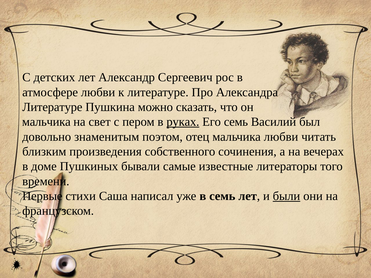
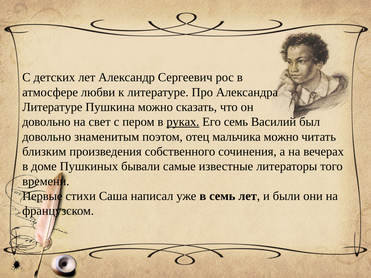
мальчика at (46, 122): мальчика -> довольно
мальчика любви: любви -> можно
были underline: present -> none
